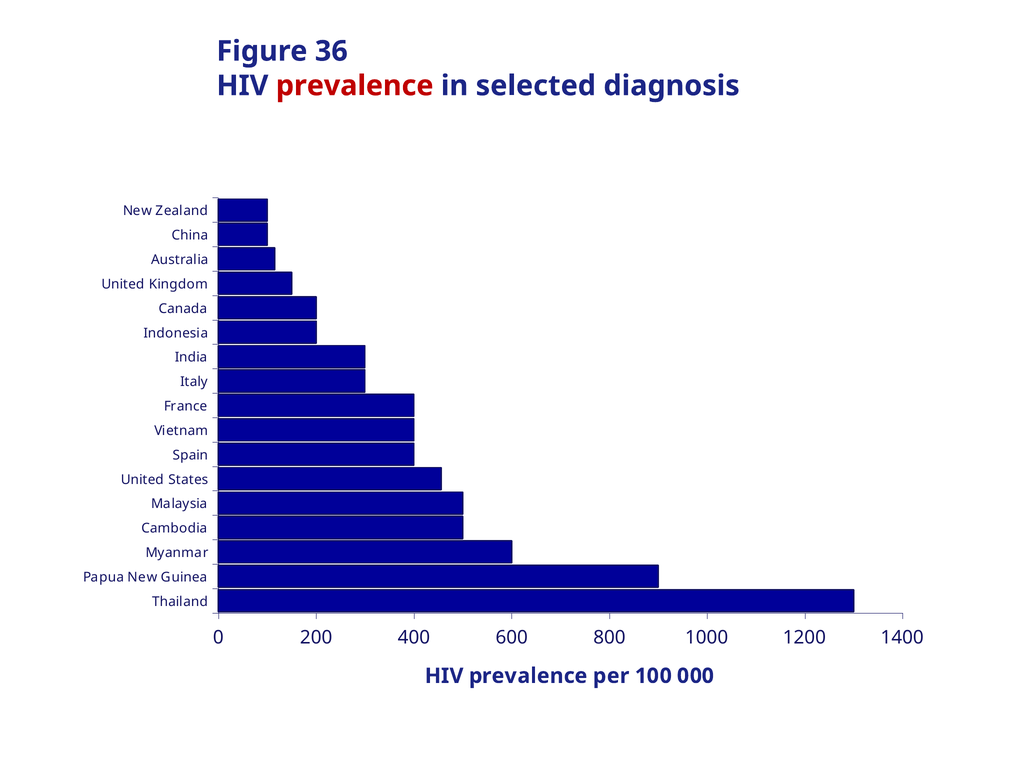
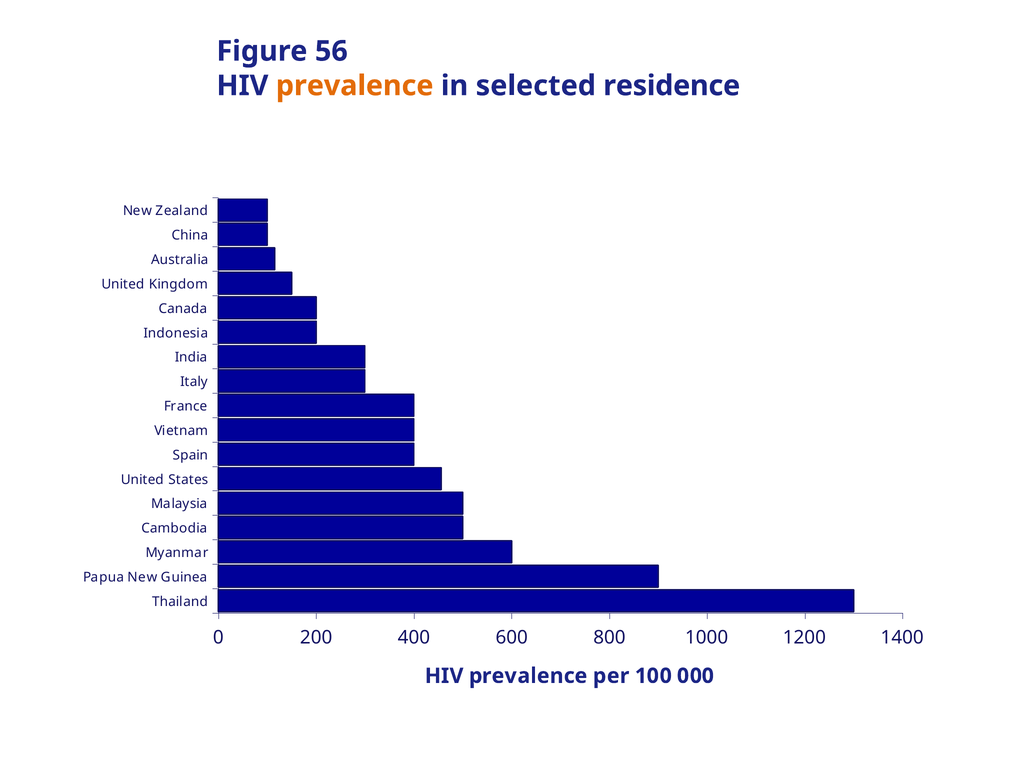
36: 36 -> 56
prevalence at (355, 86) colour: red -> orange
diagnosis: diagnosis -> residence
